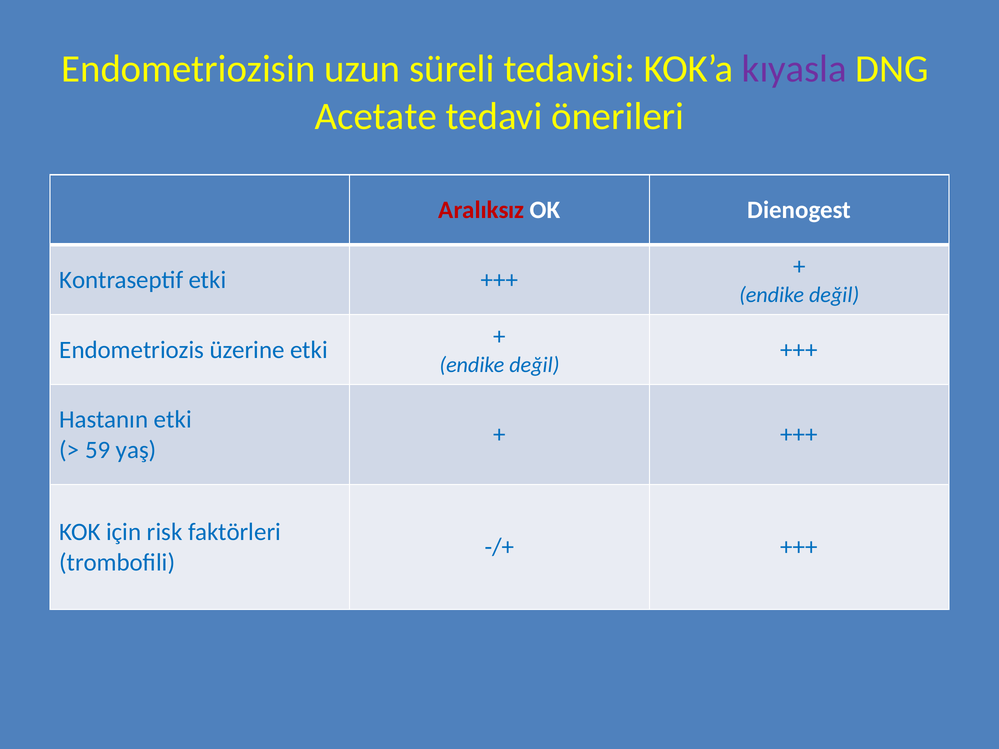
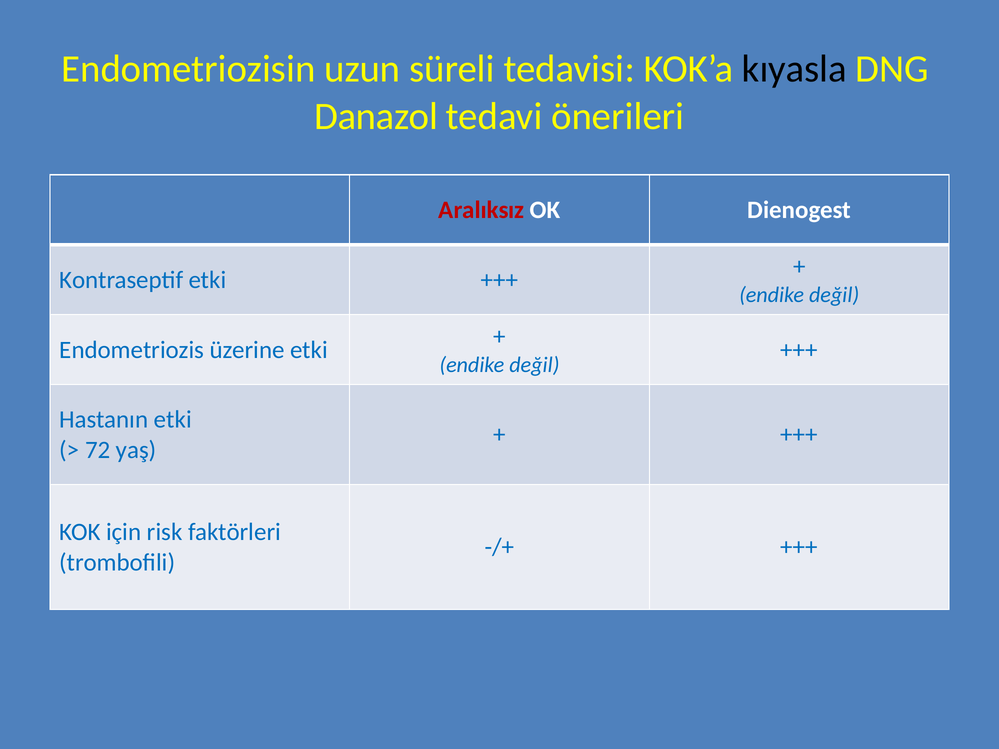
kıyasla colour: purple -> black
Acetate: Acetate -> Danazol
59: 59 -> 72
